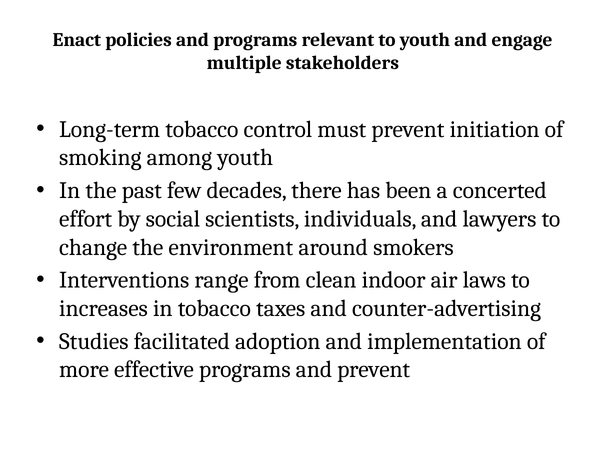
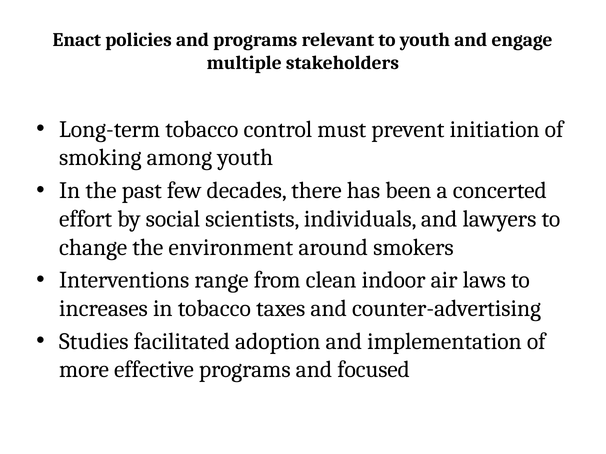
and prevent: prevent -> focused
